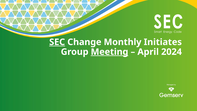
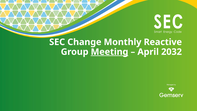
SEC underline: present -> none
Initiates: Initiates -> Reactive
2024: 2024 -> 2032
